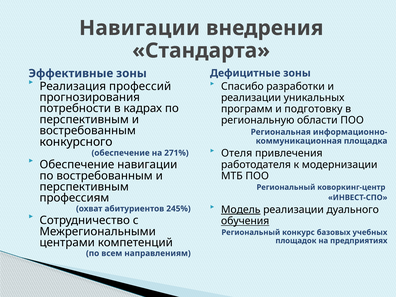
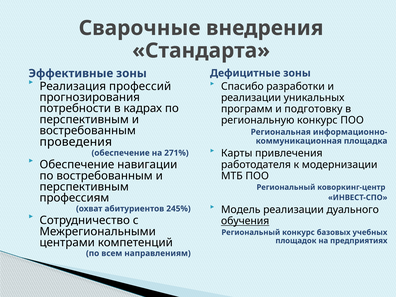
Навигации at (140, 28): Навигации -> Сварочные
региональную области: области -> конкурс
конкурсного: конкурсного -> проведения
Отеля: Отеля -> Карты
Модель underline: present -> none
